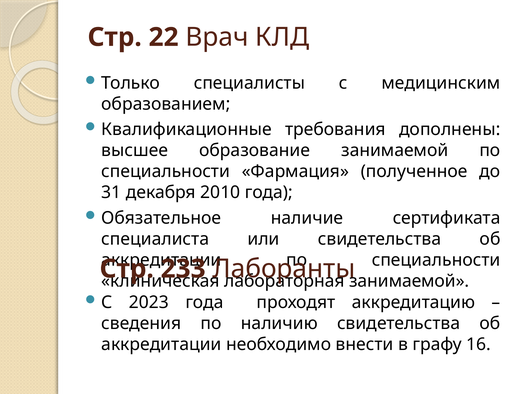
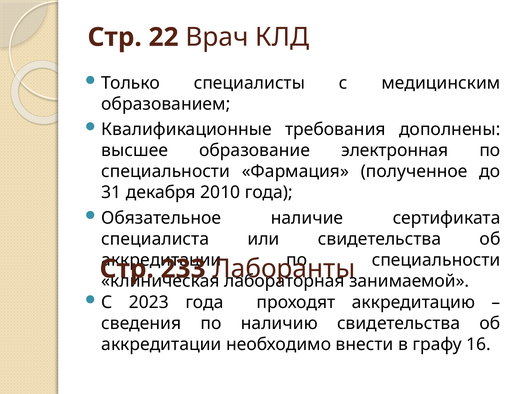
образование занимаемой: занимаемой -> электронная
